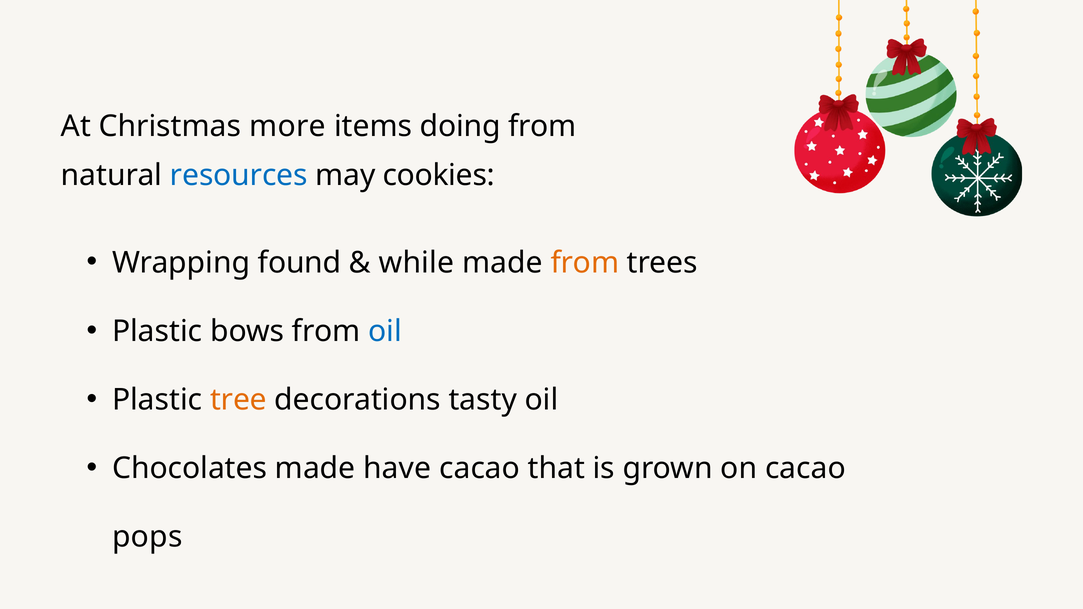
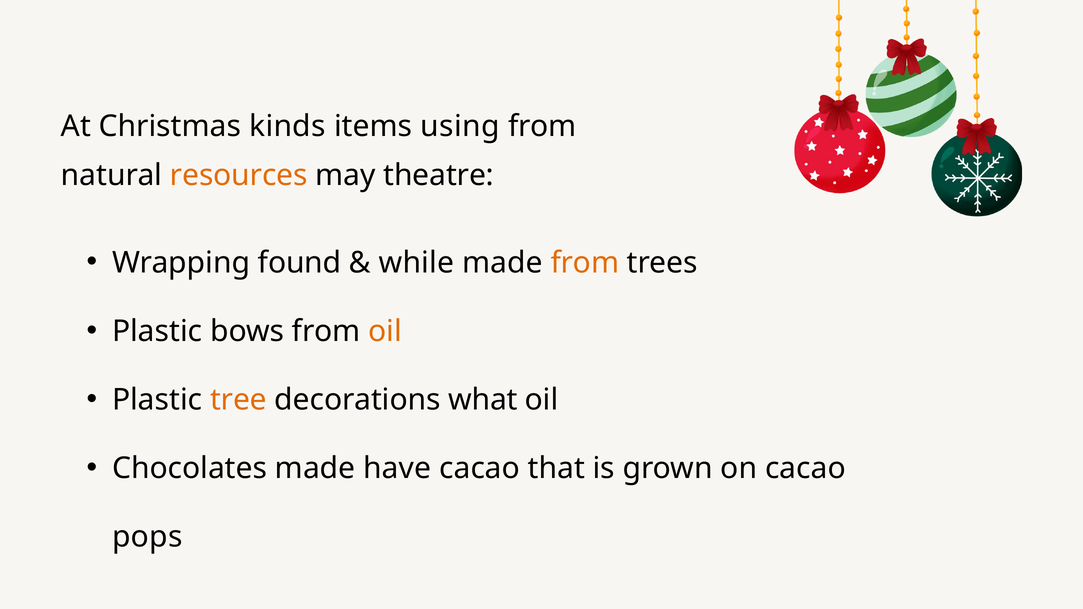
more: more -> kinds
doing: doing -> using
resources colour: blue -> orange
cookies: cookies -> theatre
oil at (385, 331) colour: blue -> orange
tasty: tasty -> what
